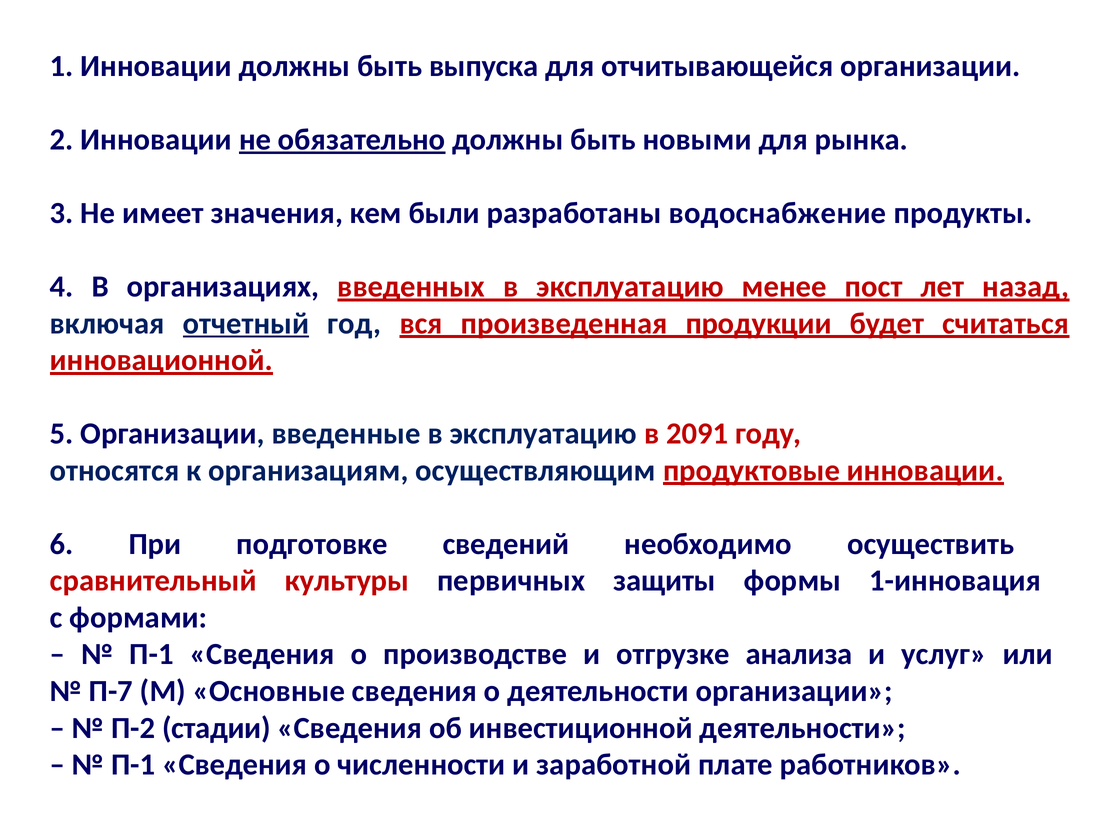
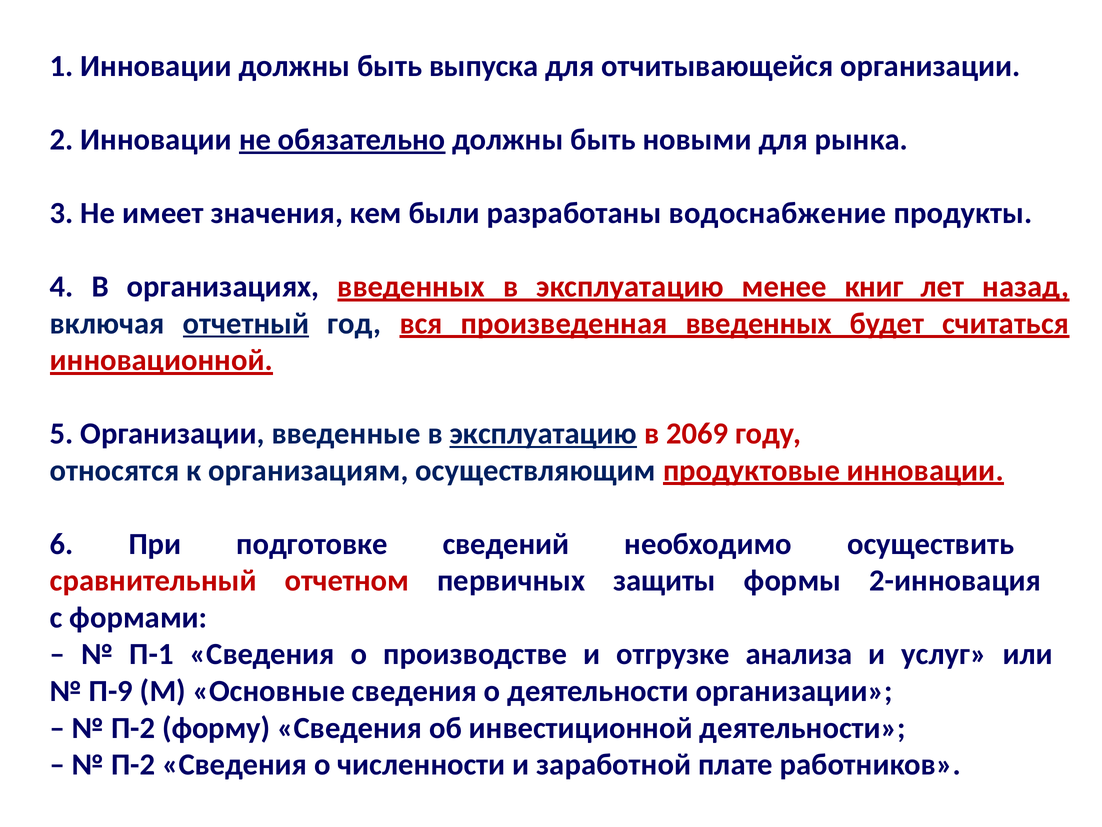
пост: пост -> книг
произведенная продукции: продукции -> введенных
эксплуатацию at (543, 433) underline: none -> present
2091: 2091 -> 2069
культуры: культуры -> отчетном
1-инновация: 1-инновация -> 2-инновация
П-7: П-7 -> П-9
стадии: стадии -> форму
П-1 at (133, 764): П-1 -> П-2
